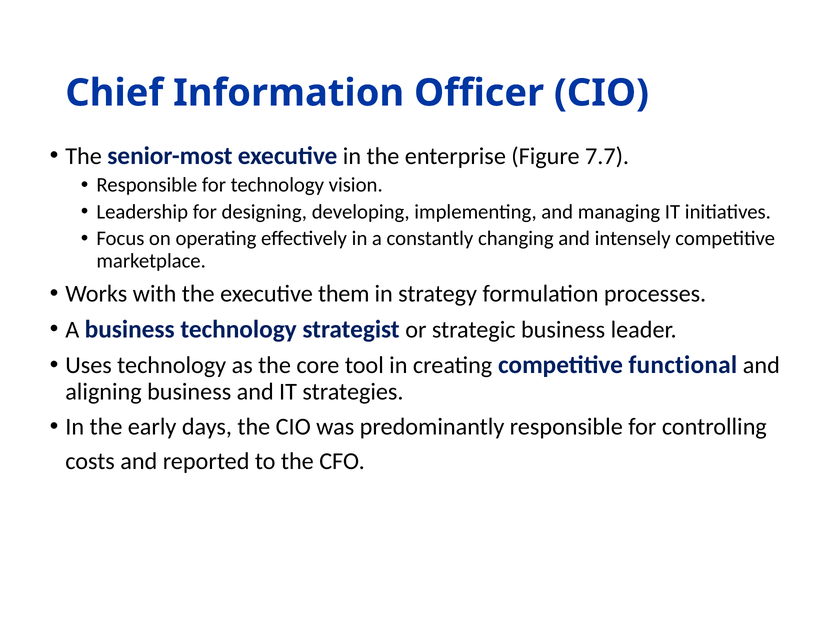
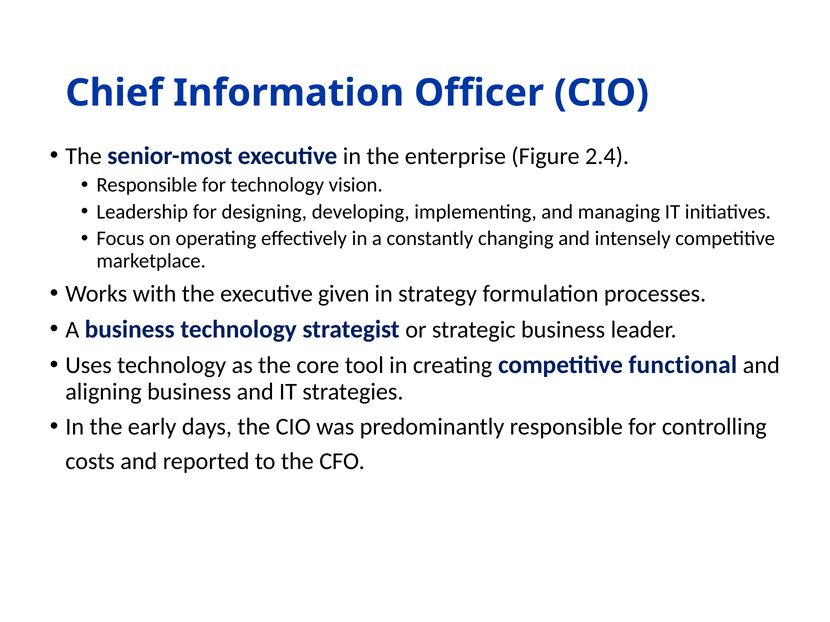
7.7: 7.7 -> 2.4
them: them -> given
